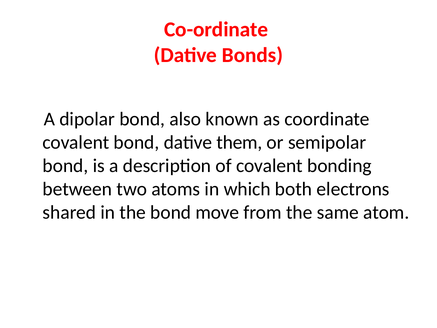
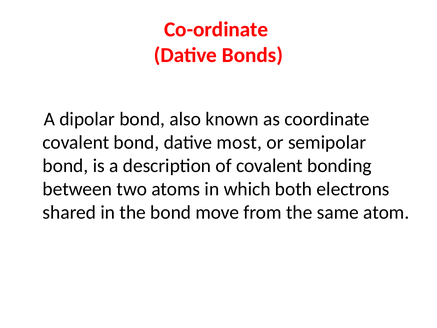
them: them -> most
